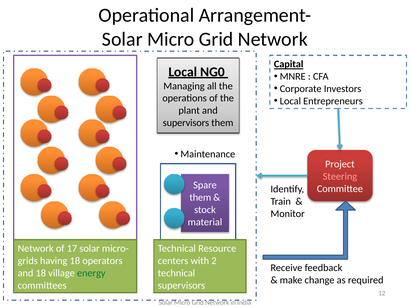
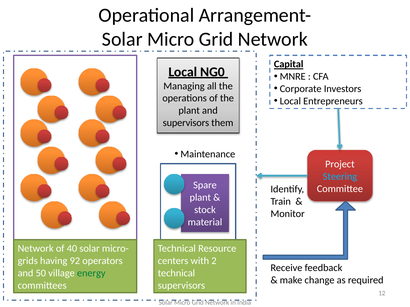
Steering colour: pink -> light blue
them at (200, 198): them -> plant
17: 17 -> 40
having 18: 18 -> 92
and 18: 18 -> 50
